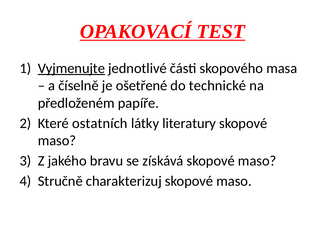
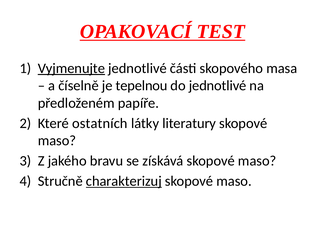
ošetřené: ošetřené -> tepelnou
do technické: technické -> jednotlivé
charakterizuj underline: none -> present
